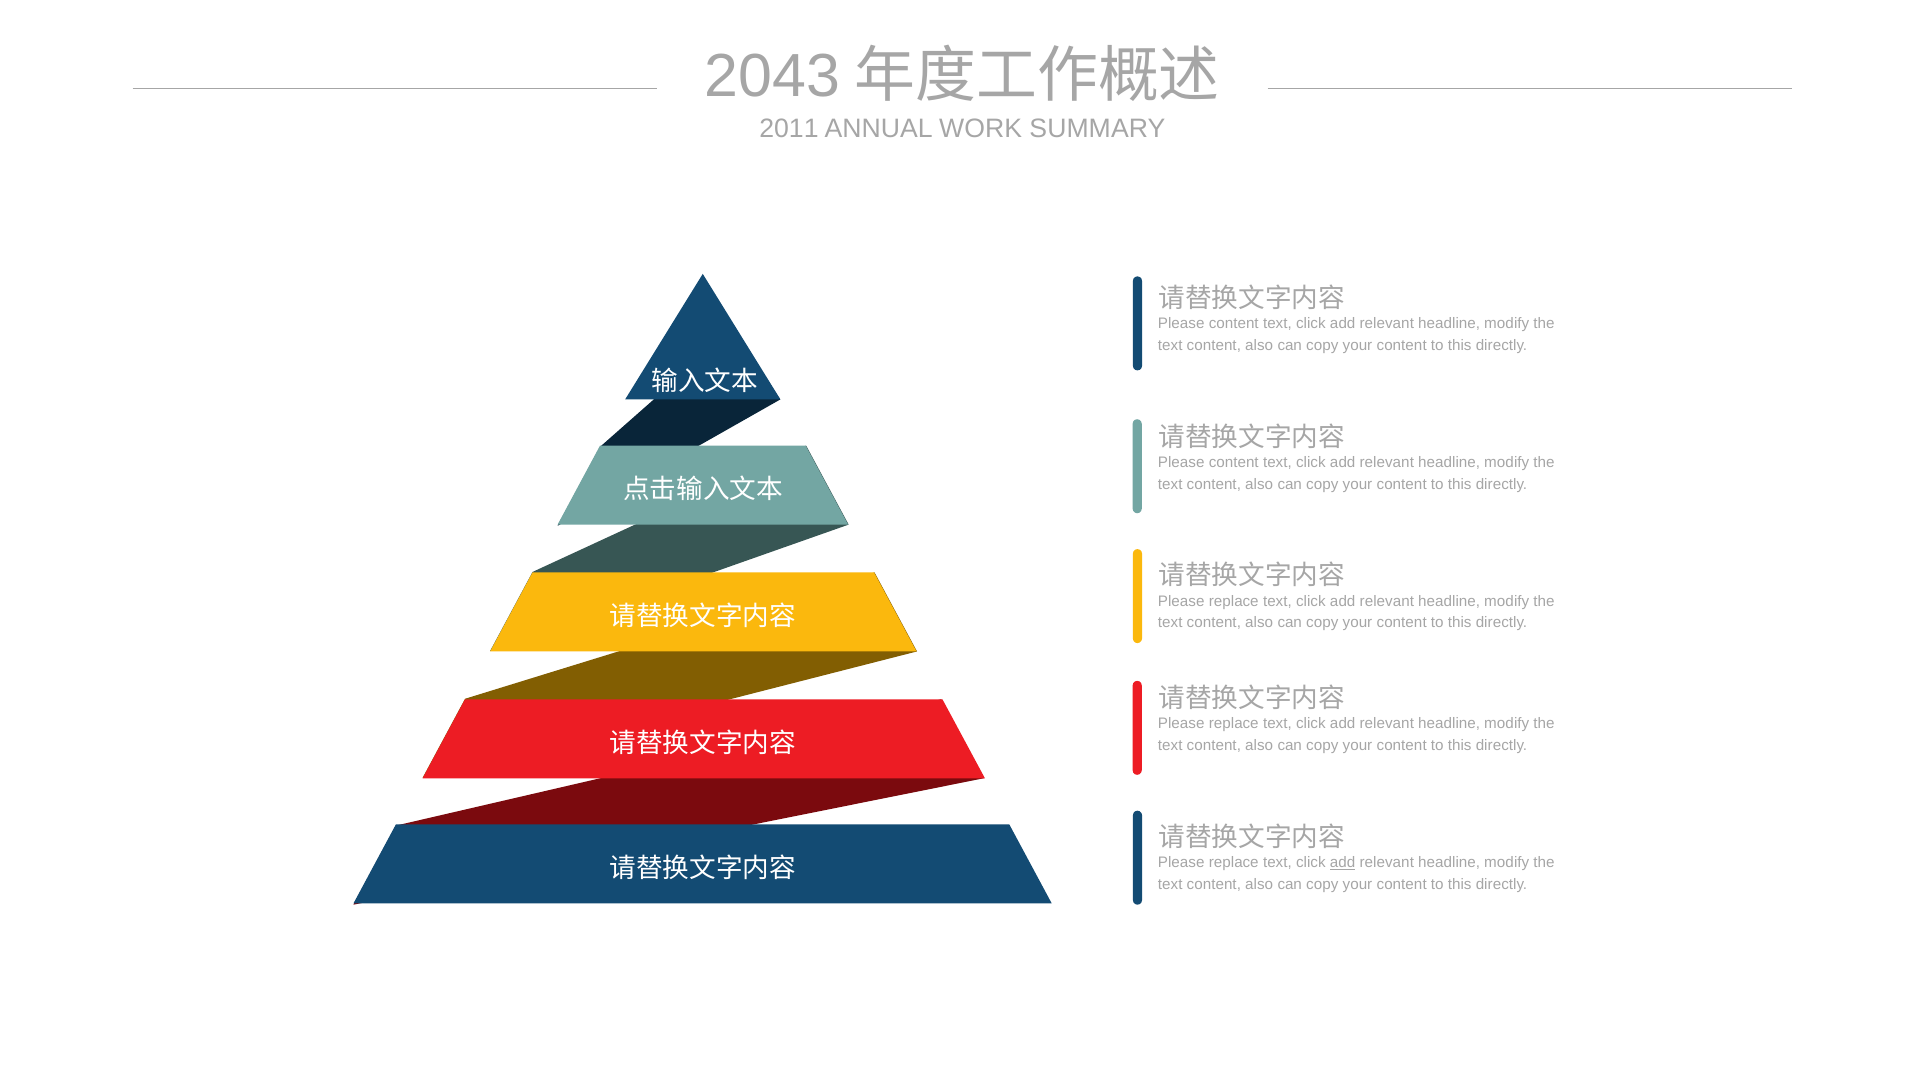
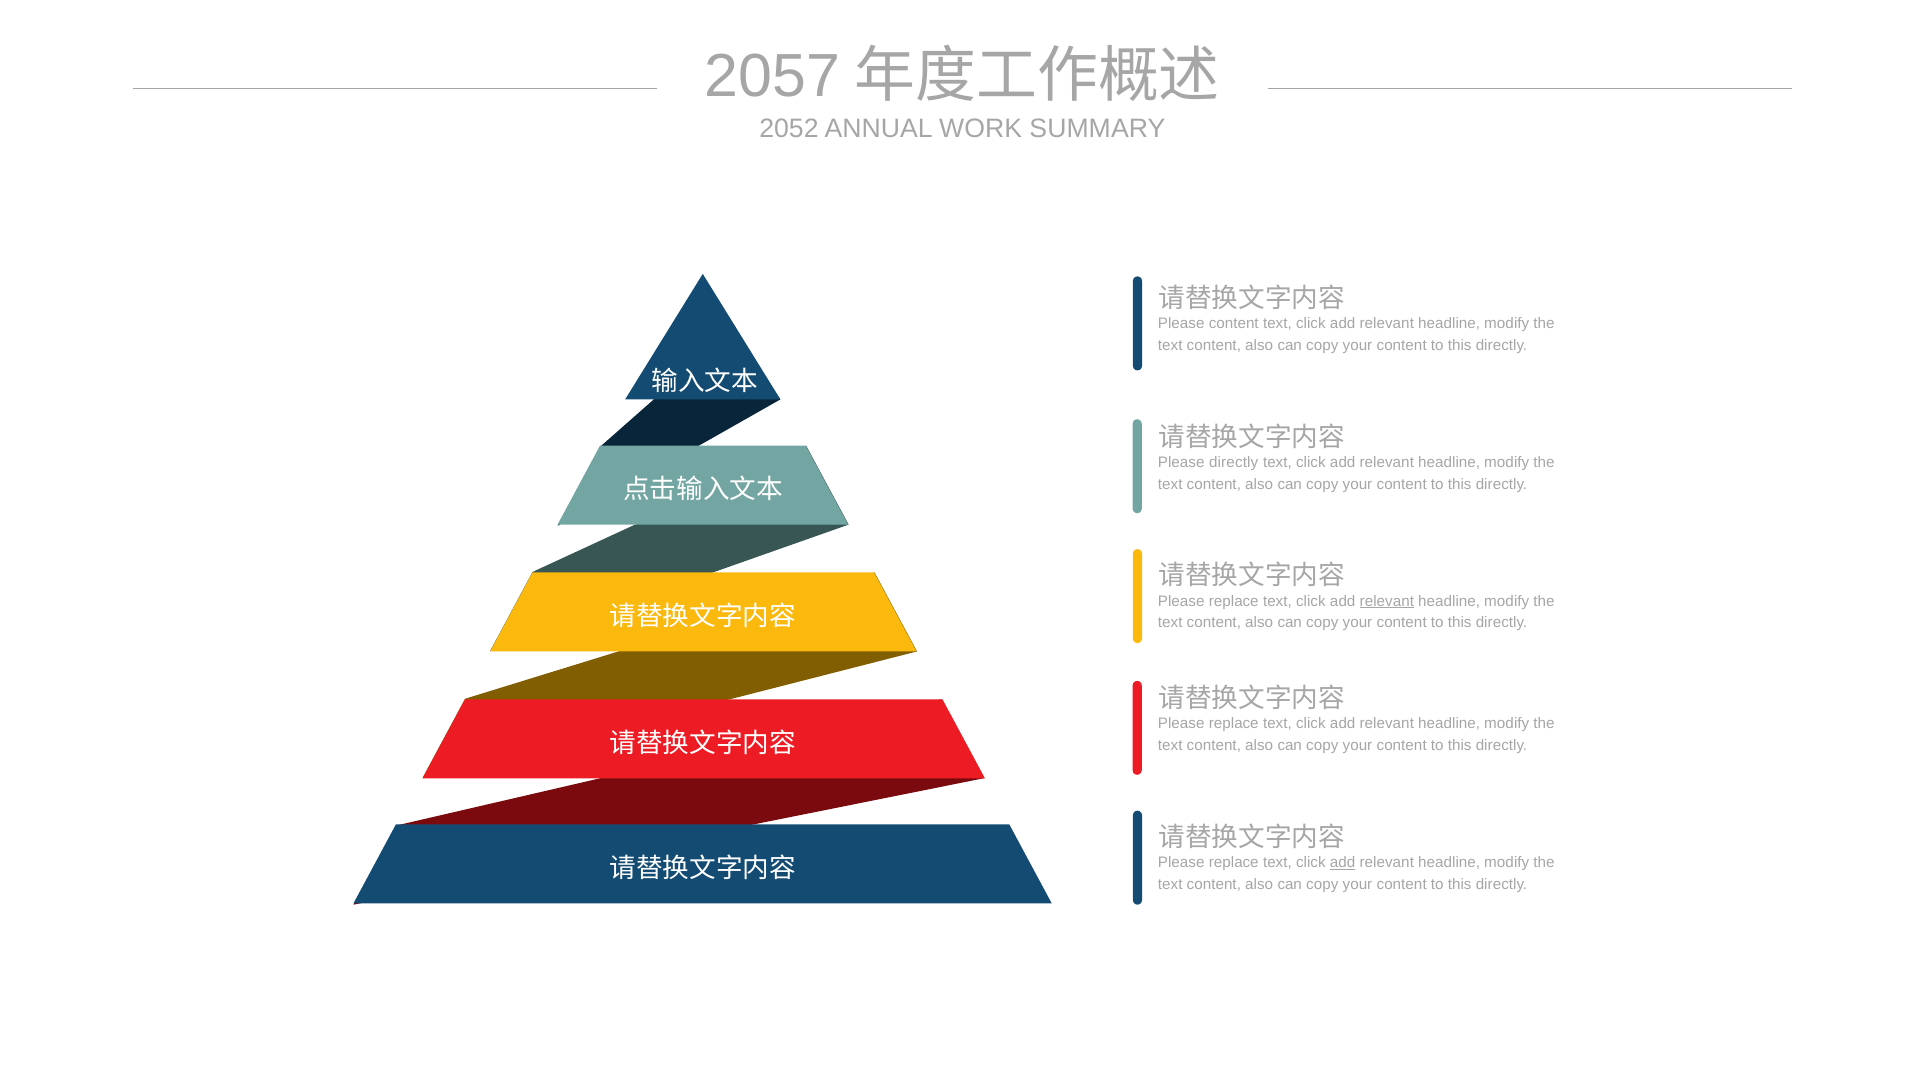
2043: 2043 -> 2057
2011: 2011 -> 2052
content at (1234, 462): content -> directly
relevant at (1387, 601) underline: none -> present
